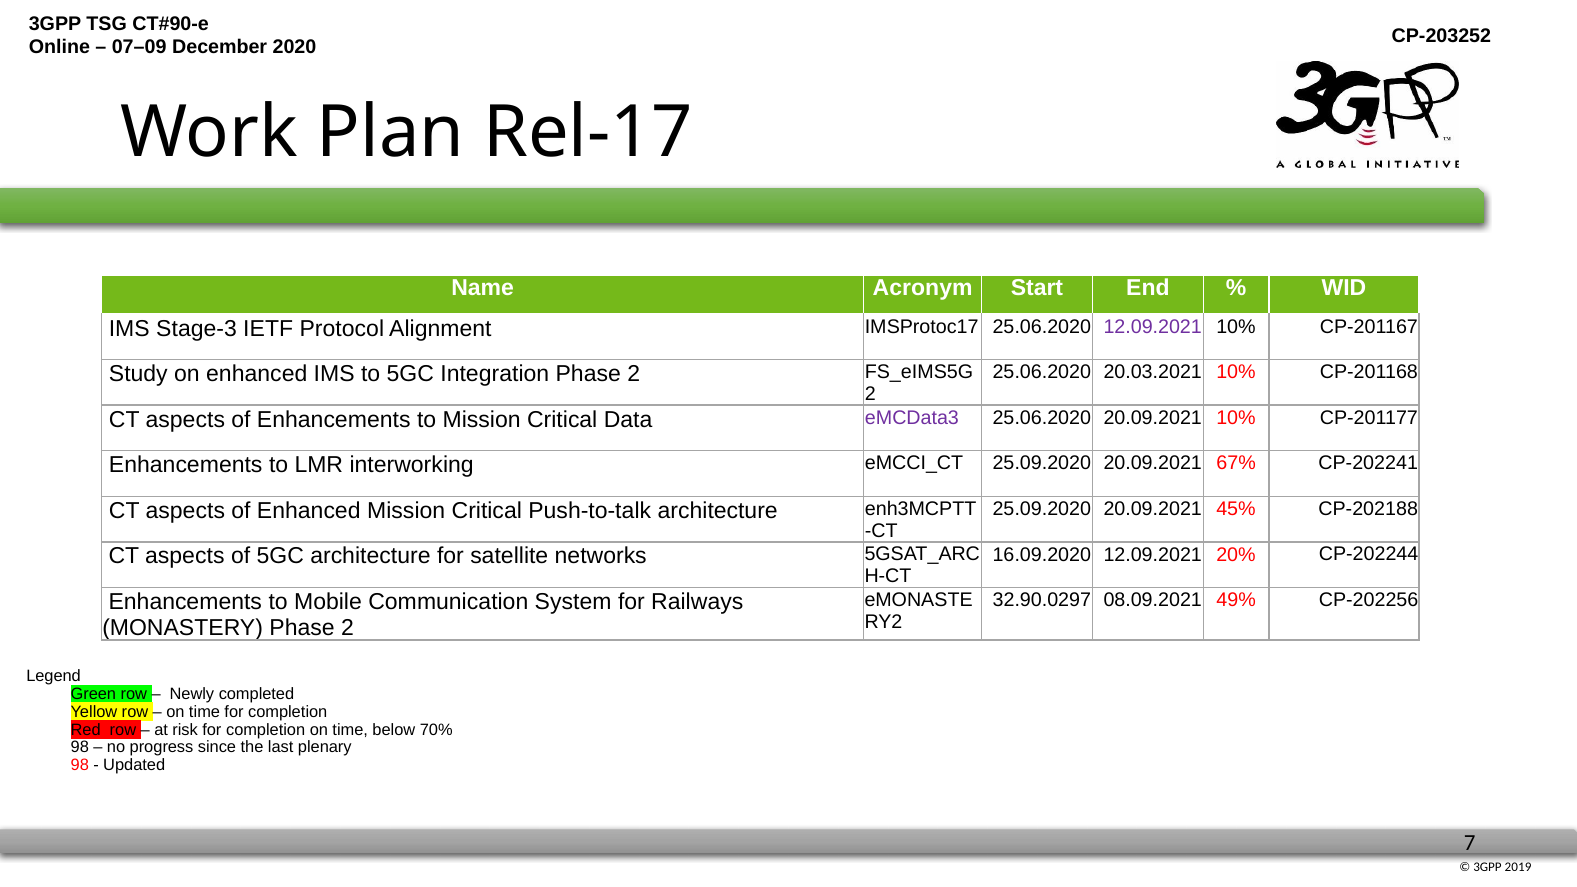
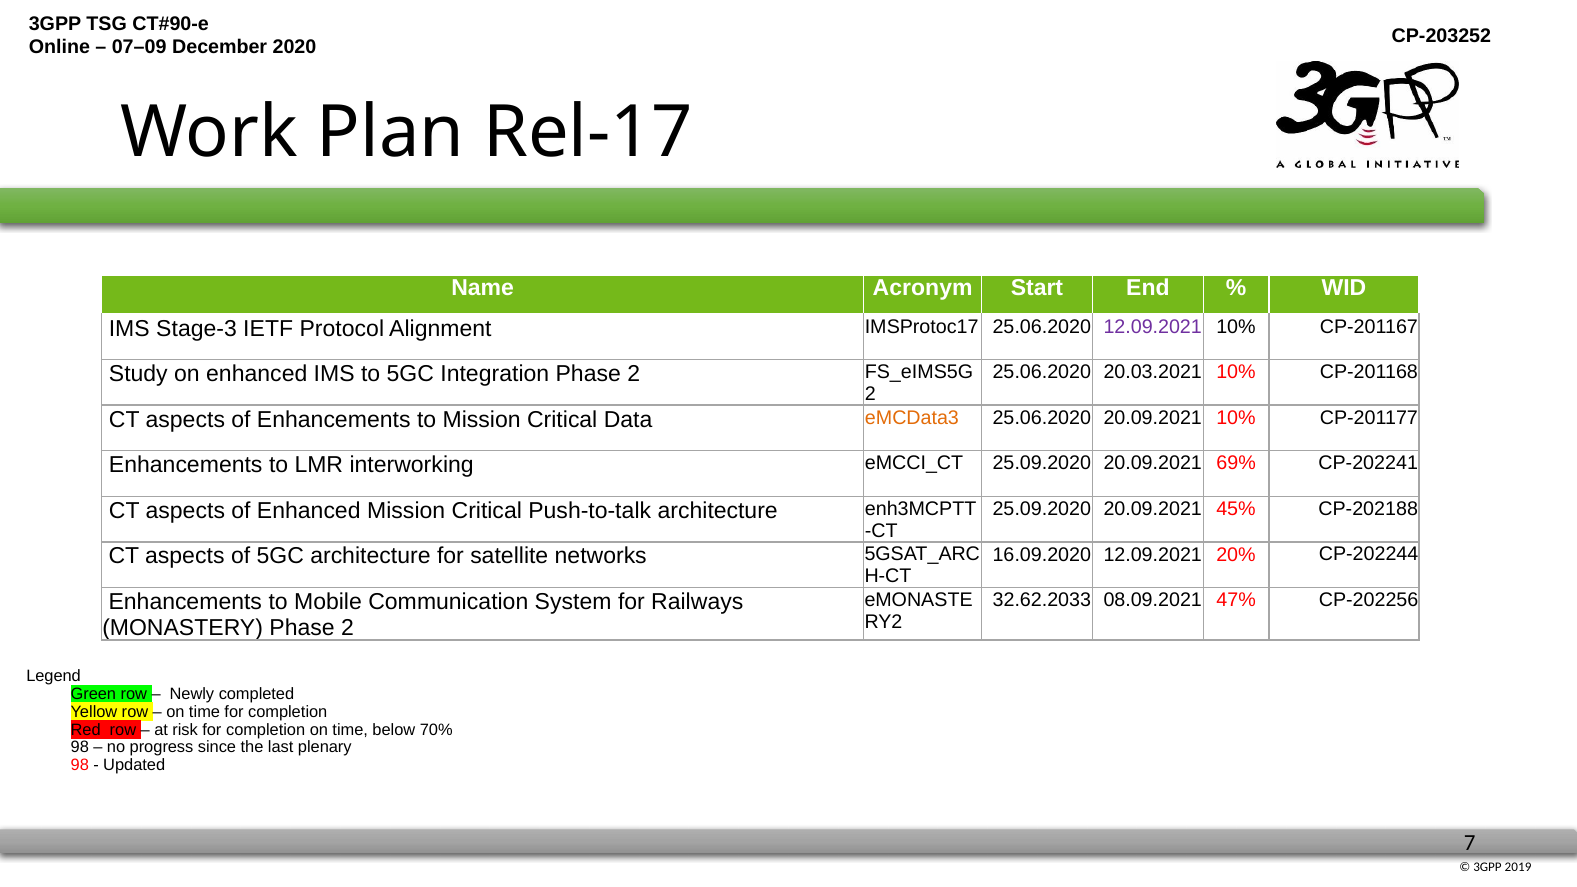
eMCData3 colour: purple -> orange
67%: 67% -> 69%
32.90.0297: 32.90.0297 -> 32.62.2033
49%: 49% -> 47%
